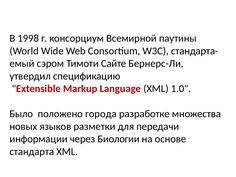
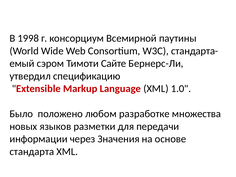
города: города -> любом
Биологии: Биологии -> Значения
